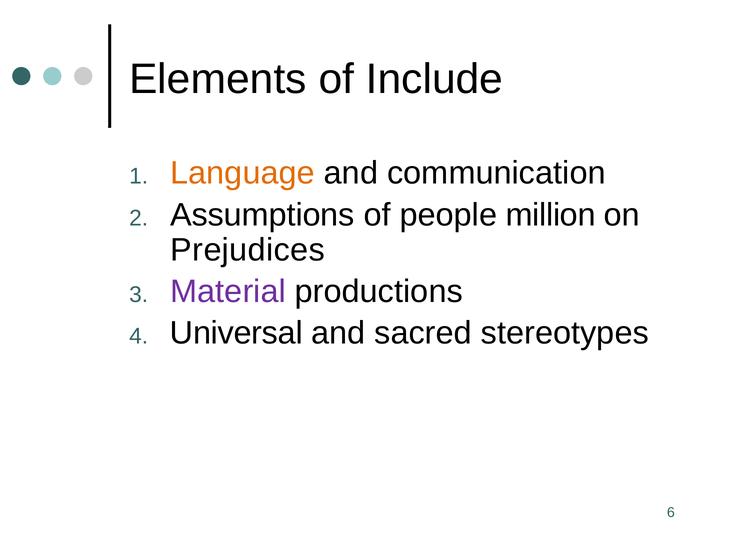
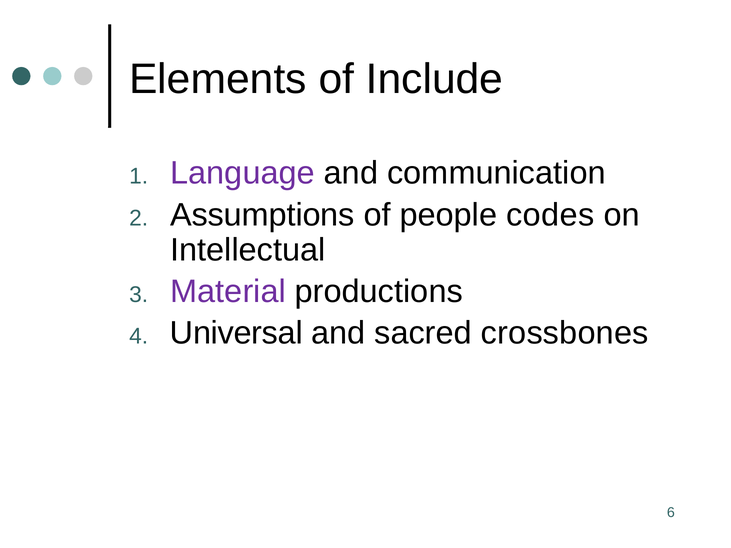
Language colour: orange -> purple
million: million -> codes
Prejudices: Prejudices -> Intellectual
stereotypes: stereotypes -> crossbones
